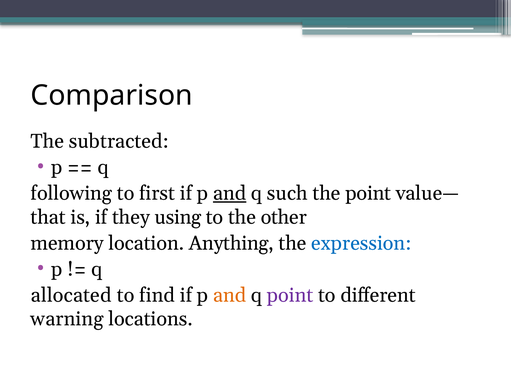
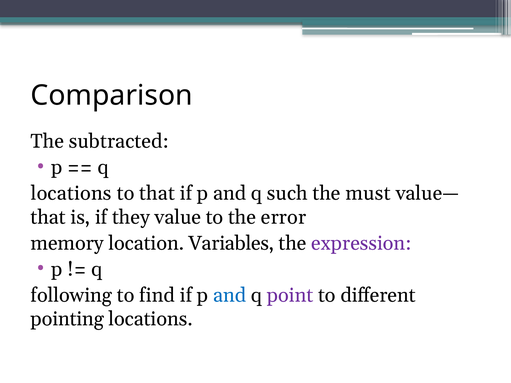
following at (71, 194): following -> locations
to first: first -> that
and at (230, 194) underline: present -> none
the point: point -> must
using: using -> value
other: other -> error
Anything: Anything -> Variables
expression colour: blue -> purple
allocated: allocated -> following
and at (230, 295) colour: orange -> blue
warning: warning -> pointing
